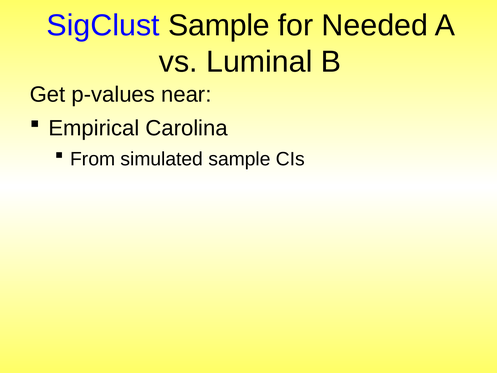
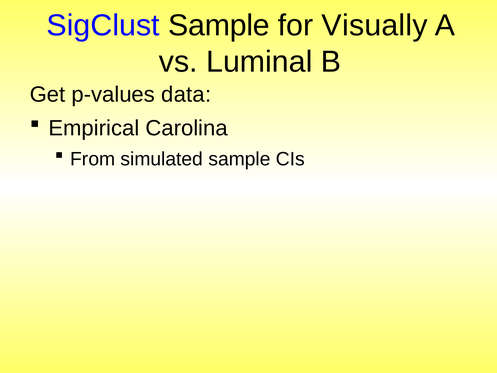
Needed: Needed -> Visually
near: near -> data
